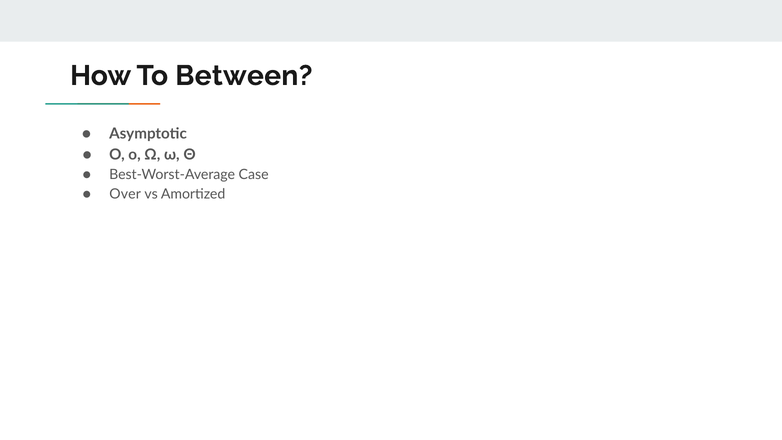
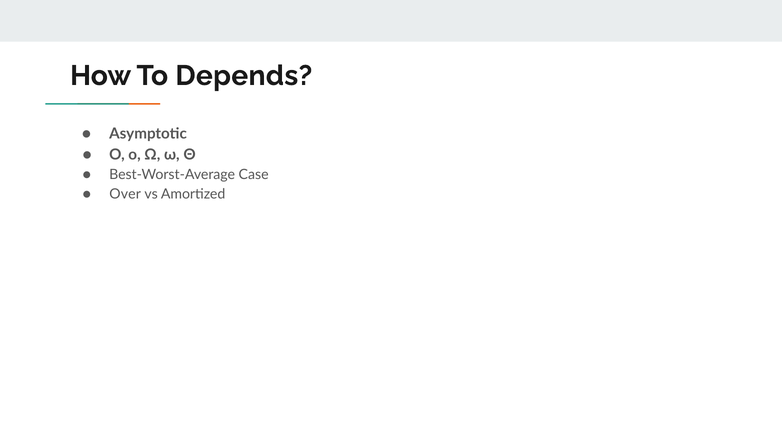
Between: Between -> Depends
